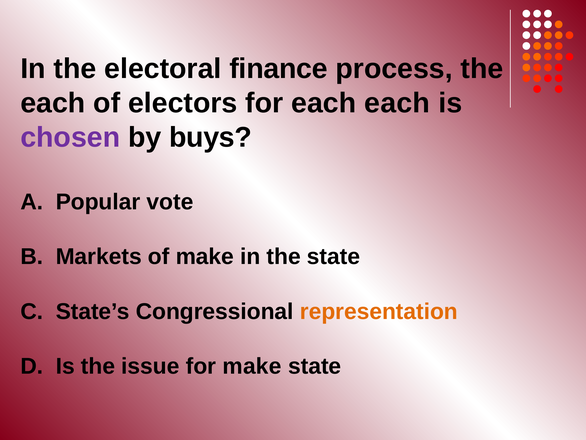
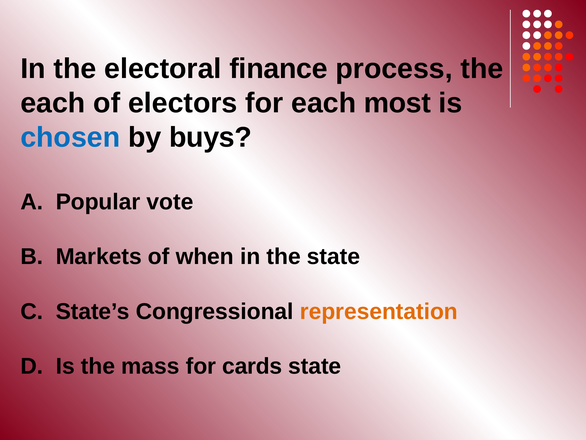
each each: each -> most
chosen colour: purple -> blue
of make: make -> when
issue: issue -> mass
for make: make -> cards
